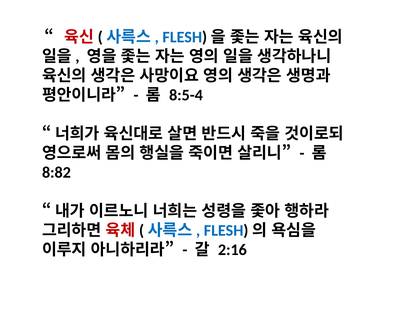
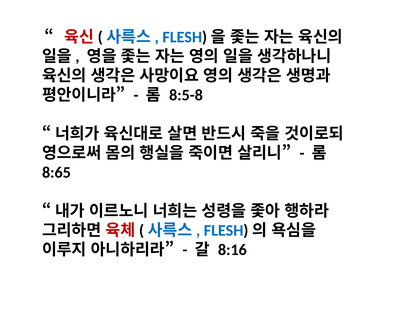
8:5-4: 8:5-4 -> 8:5-8
8:82: 8:82 -> 8:65
2:16: 2:16 -> 8:16
